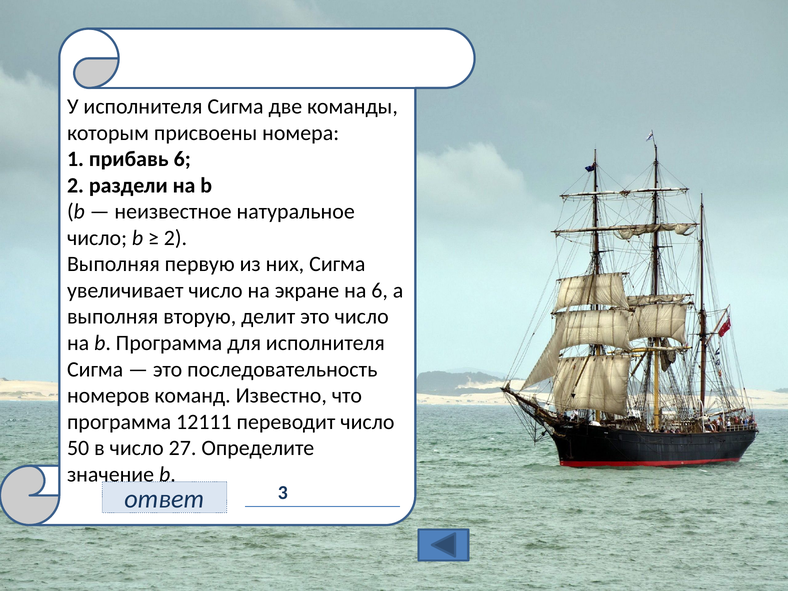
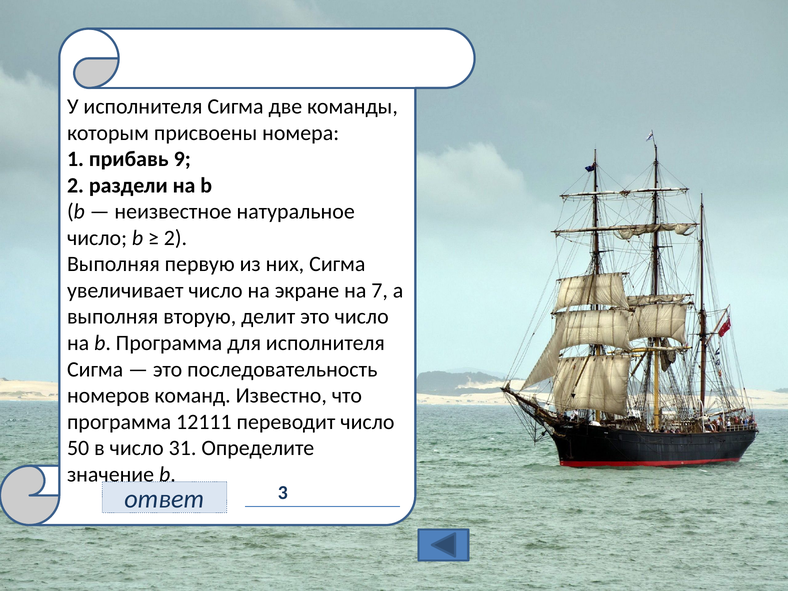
прибавь 6: 6 -> 9
на 6: 6 -> 7
27: 27 -> 31
